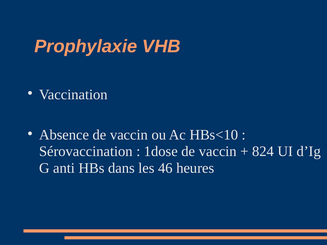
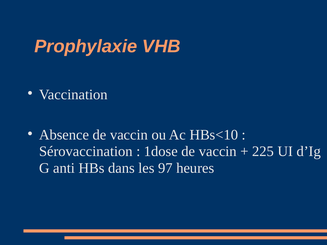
824: 824 -> 225
46: 46 -> 97
